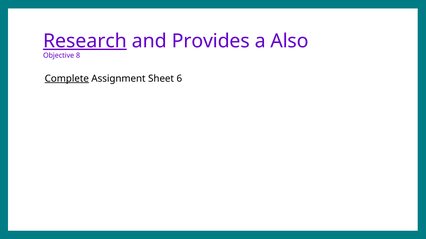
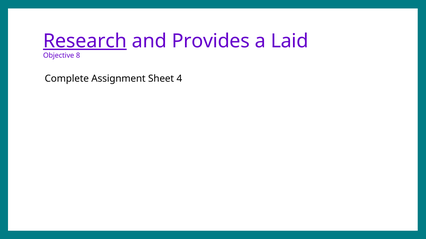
Also: Also -> Laid
Complete underline: present -> none
6: 6 -> 4
